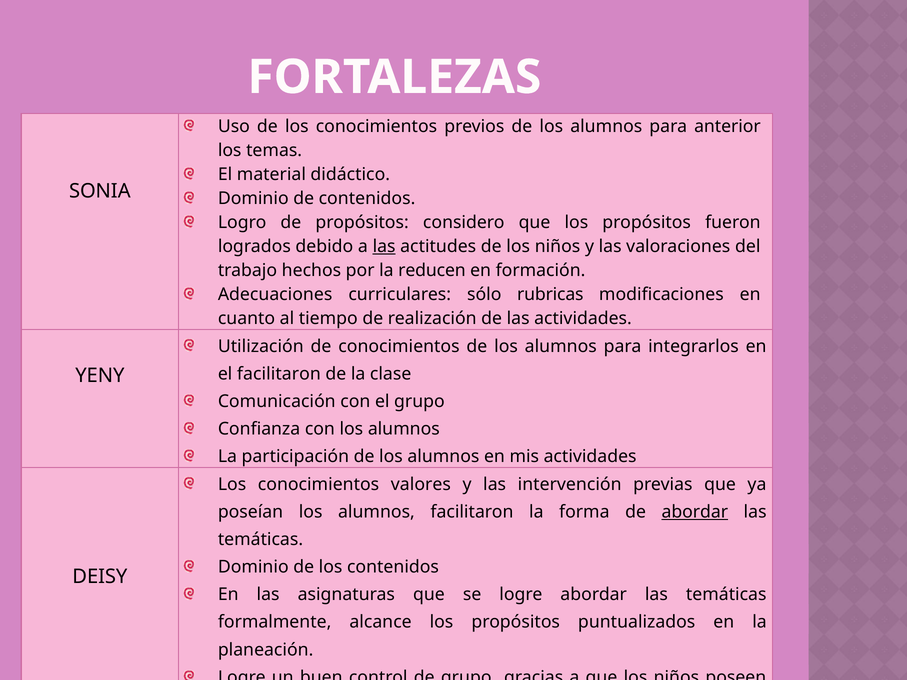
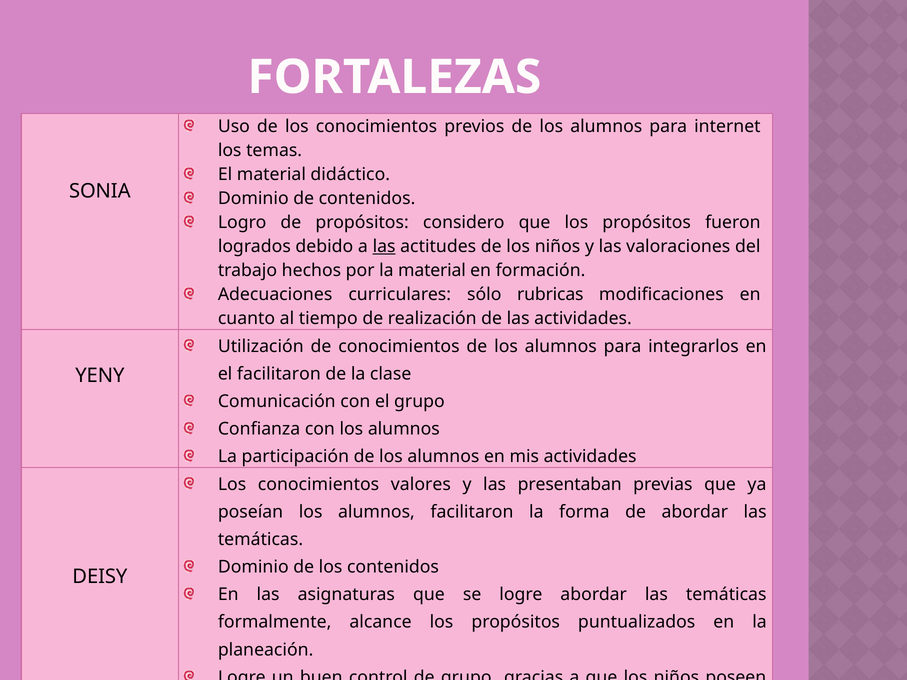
anterior: anterior -> internet
la reducen: reducen -> material
intervención: intervención -> presentaban
abordar at (695, 512) underline: present -> none
